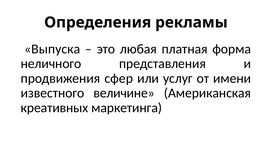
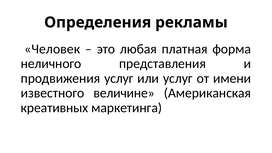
Выпуска: Выпуска -> Человек
продвижения сфер: сфер -> услуг
